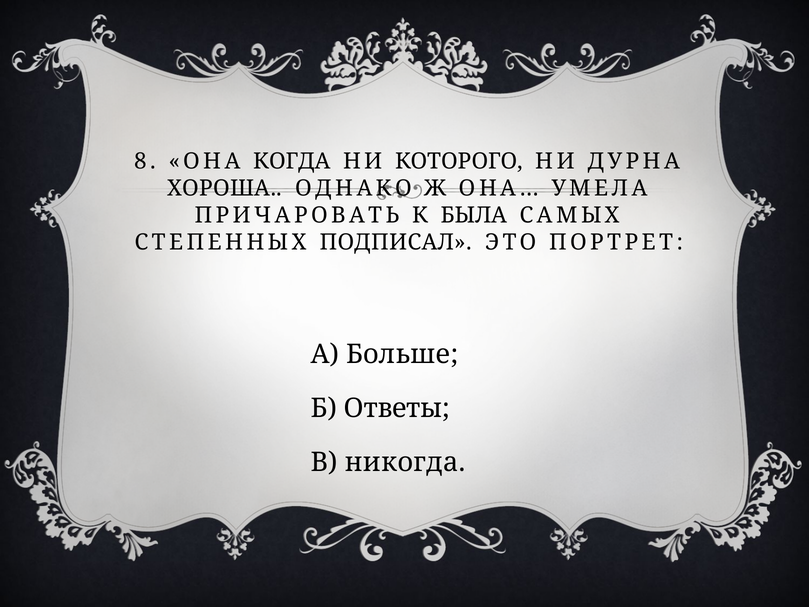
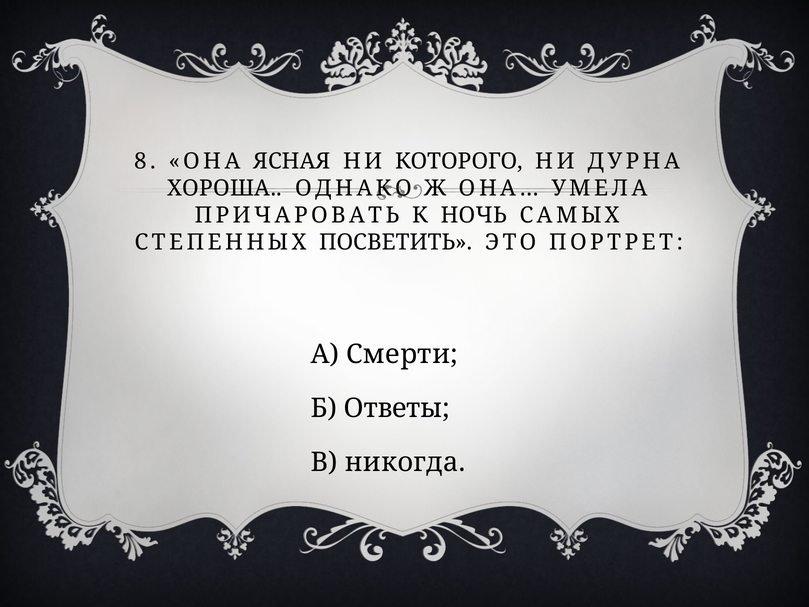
КОГДА: КОГДА -> ЯСНАЯ
БЫЛА: БЫЛА -> НОЧЬ
ПОДПИСАЛ: ПОДПИСАЛ -> ПОСВЕТИТЬ
Больше: Больше -> Смерти
